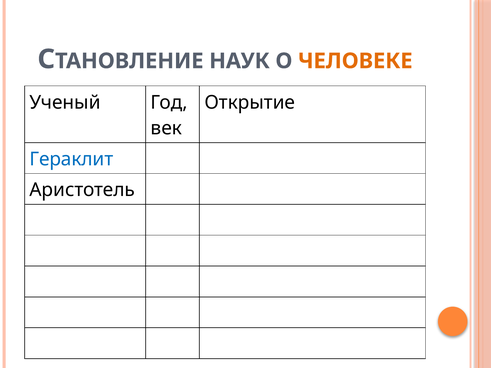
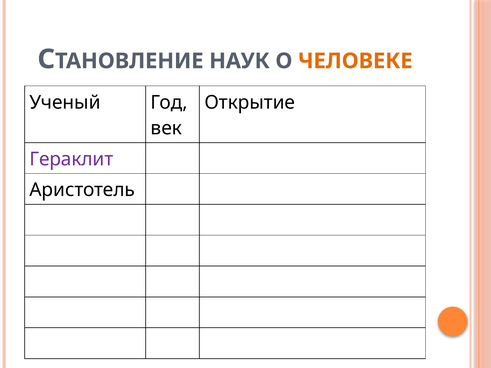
Гераклит colour: blue -> purple
